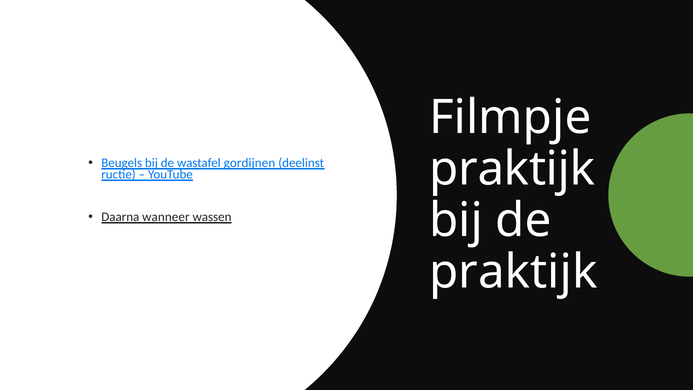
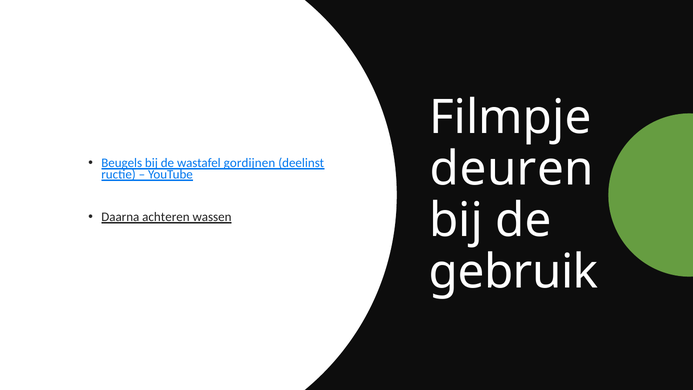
praktijk at (512, 169): praktijk -> deuren
wanneer: wanneer -> achteren
praktijk at (513, 272): praktijk -> gebruik
